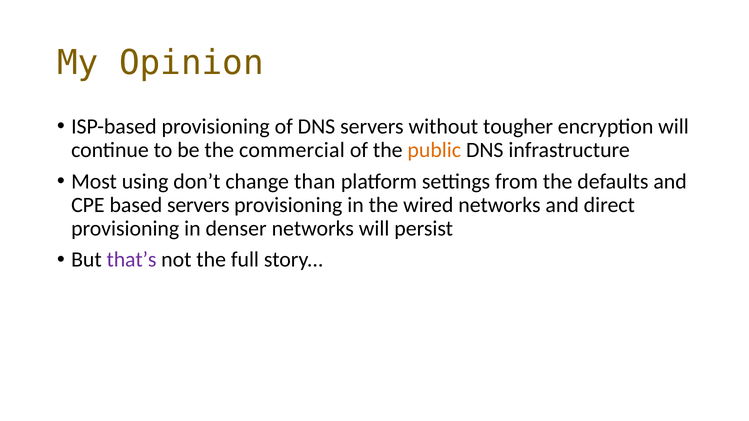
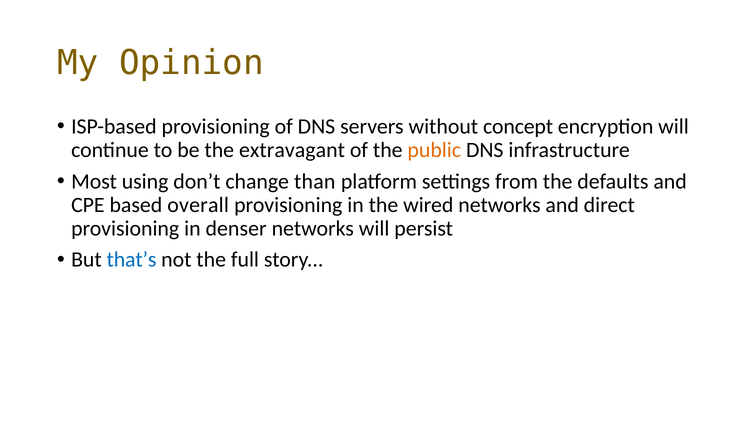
tougher: tougher -> concept
commercial: commercial -> extravagant
based servers: servers -> overall
that’s colour: purple -> blue
